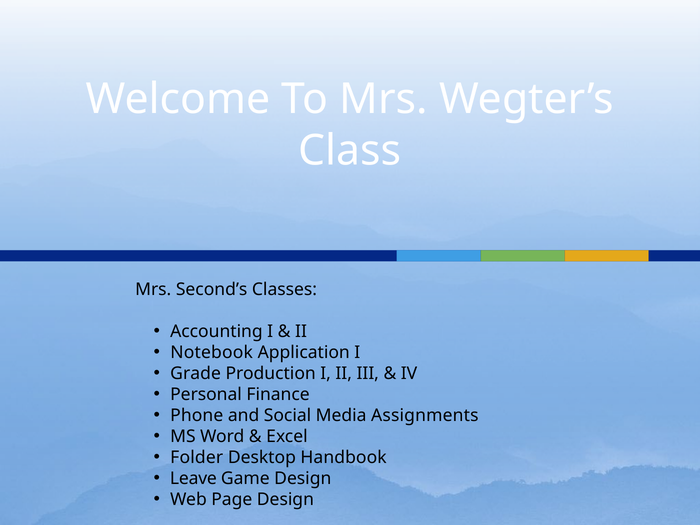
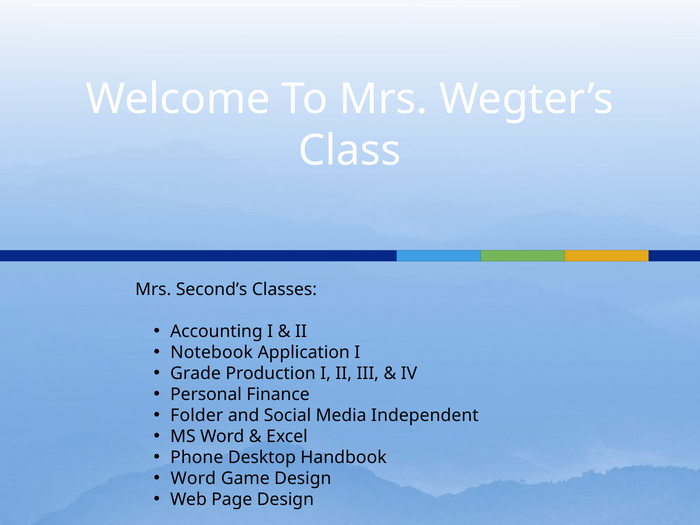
Phone: Phone -> Folder
Assignments: Assignments -> Independent
Folder: Folder -> Phone
Leave at (193, 478): Leave -> Word
